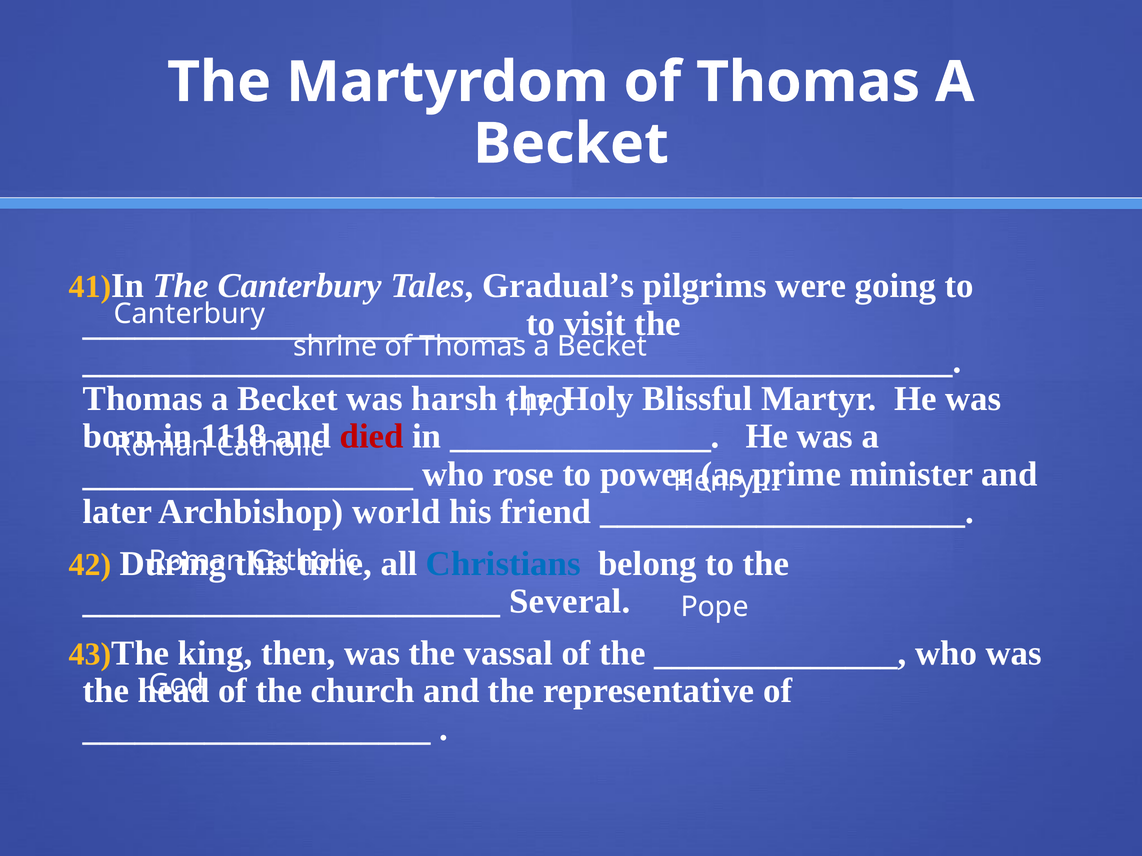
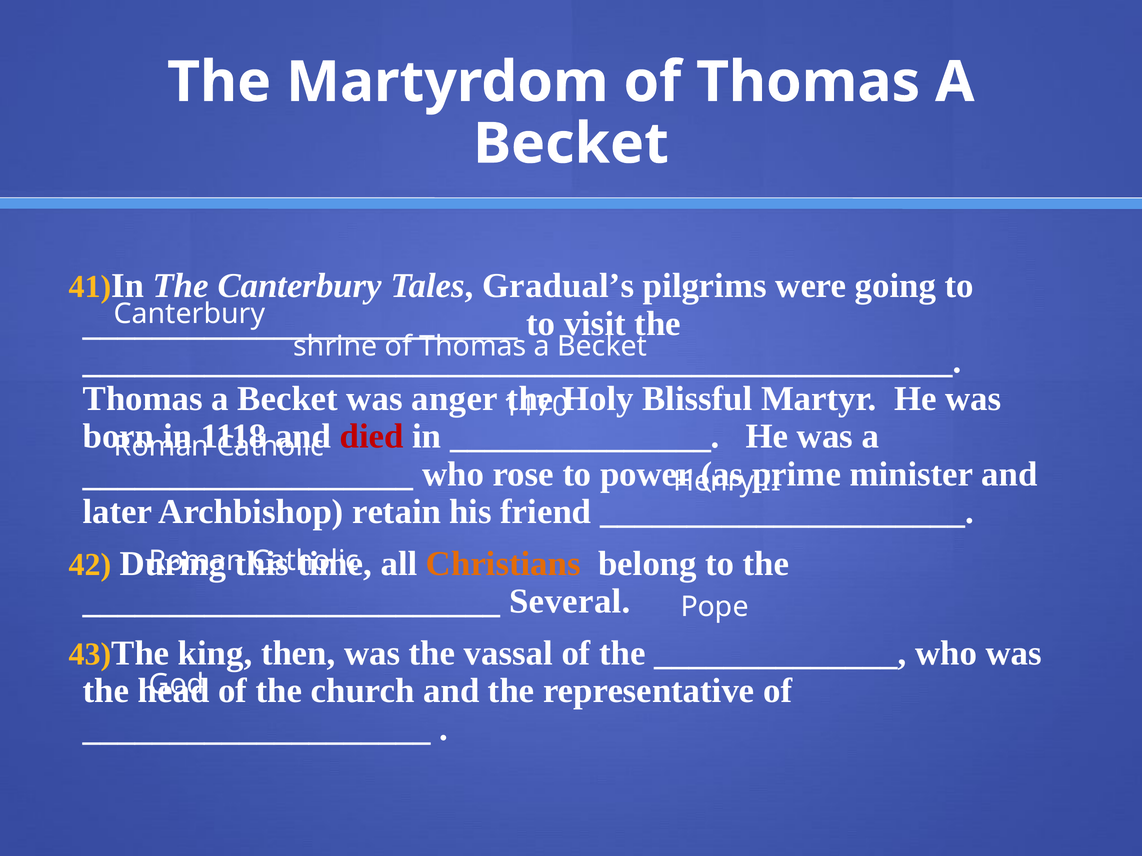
harsh: harsh -> anger
world: world -> retain
Christians colour: blue -> orange
